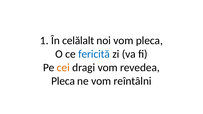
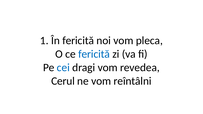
În celălalt: celălalt -> fericită
cei colour: orange -> blue
Pleca at (63, 81): Pleca -> Cerul
